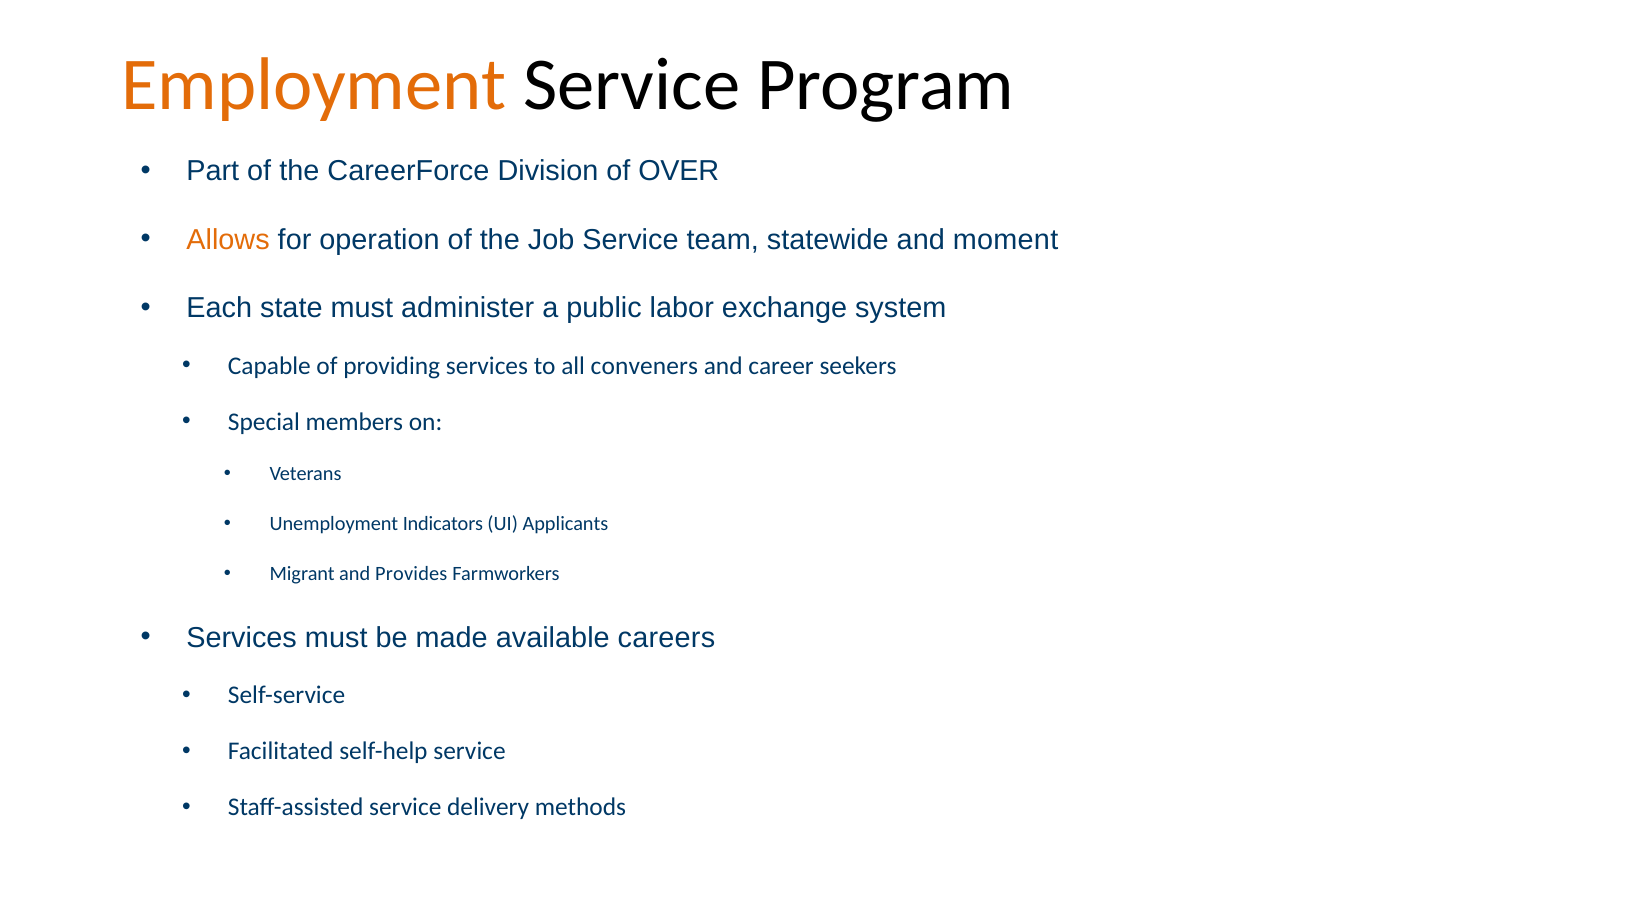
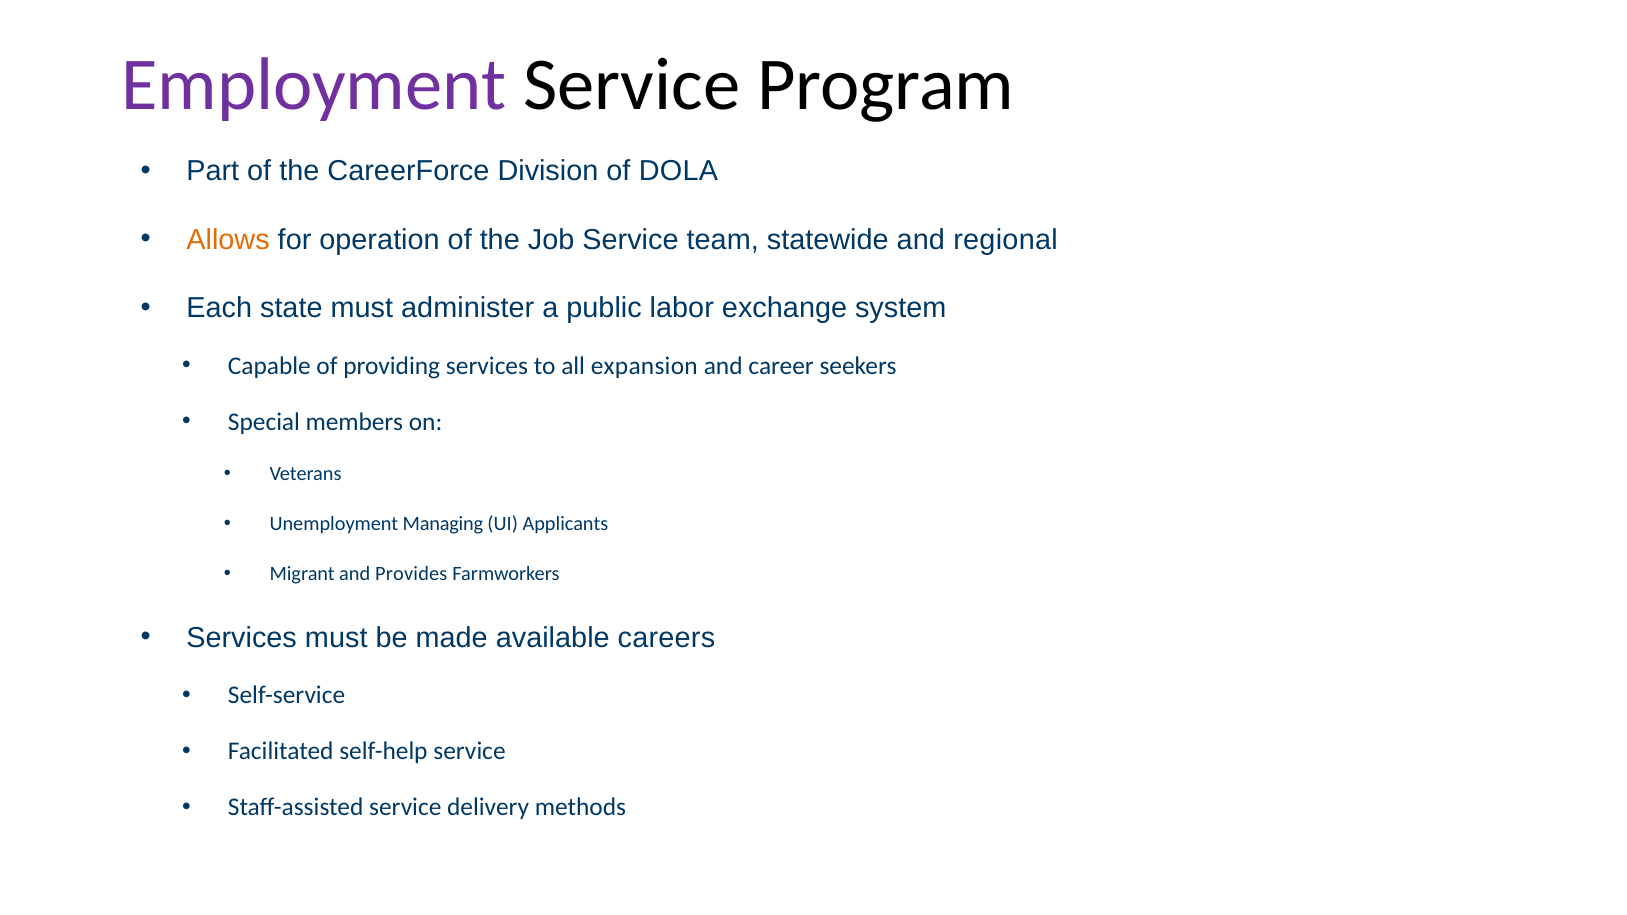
Employment colour: orange -> purple
OVER: OVER -> DOLA
moment: moment -> regional
conveners: conveners -> expansion
Indicators: Indicators -> Managing
